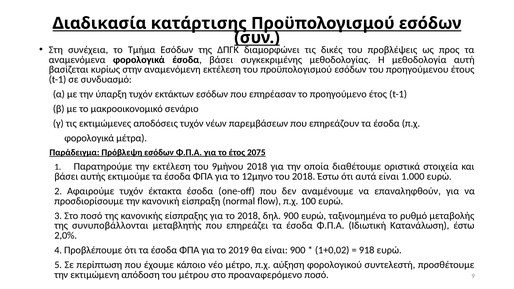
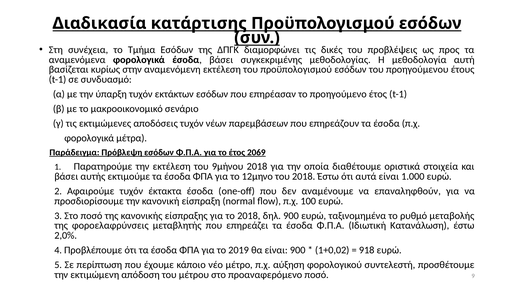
2075: 2075 -> 2069
συνυποβάλλονται: συνυποβάλλονται -> φοροελαφρύνσεις
